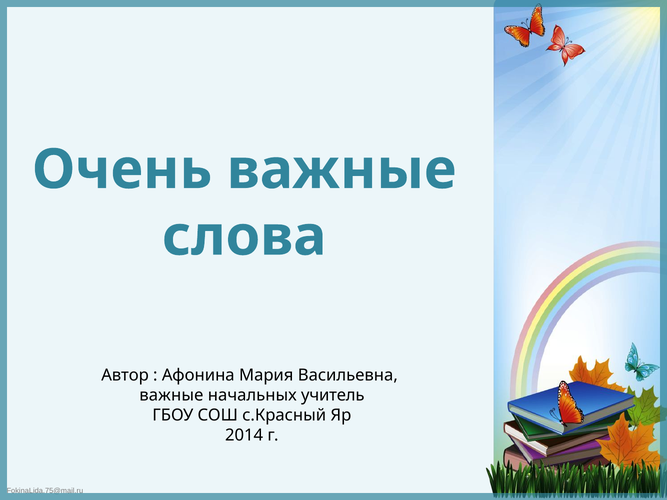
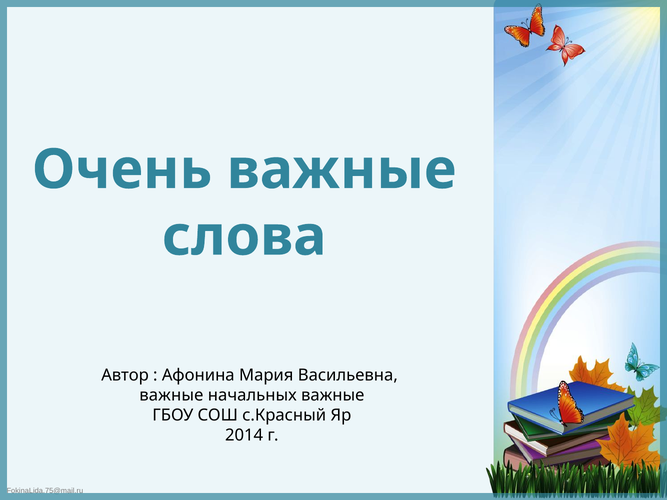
начальных учитель: учитель -> важные
